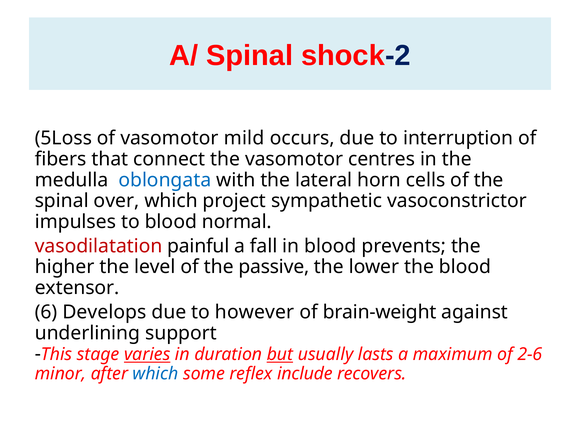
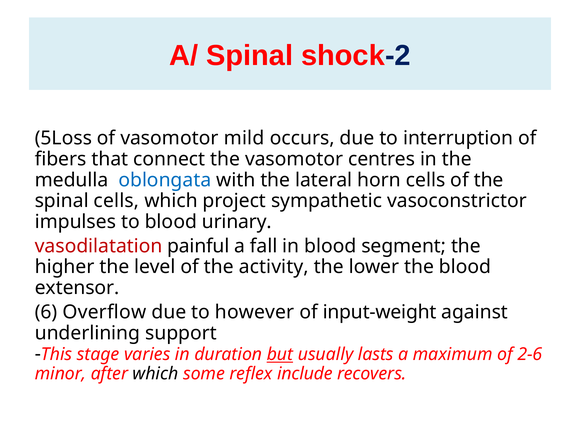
spinal over: over -> cells
normal: normal -> urinary
prevents: prevents -> segment
passive: passive -> activity
Develops: Develops -> Overflow
brain-weight: brain-weight -> input-weight
varies underline: present -> none
which at (156, 374) colour: blue -> black
